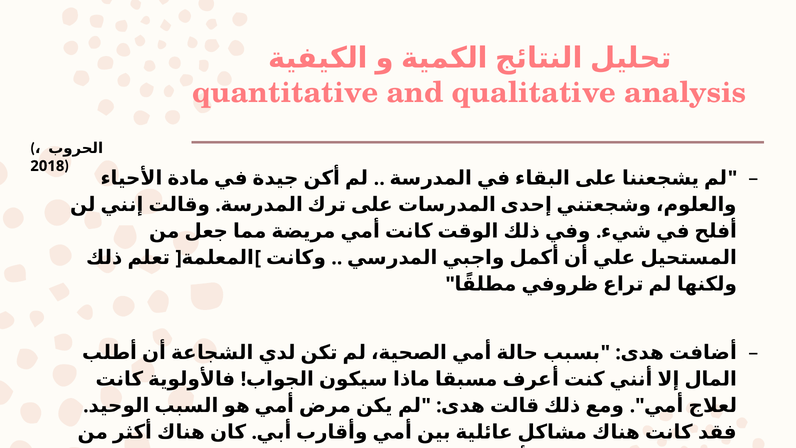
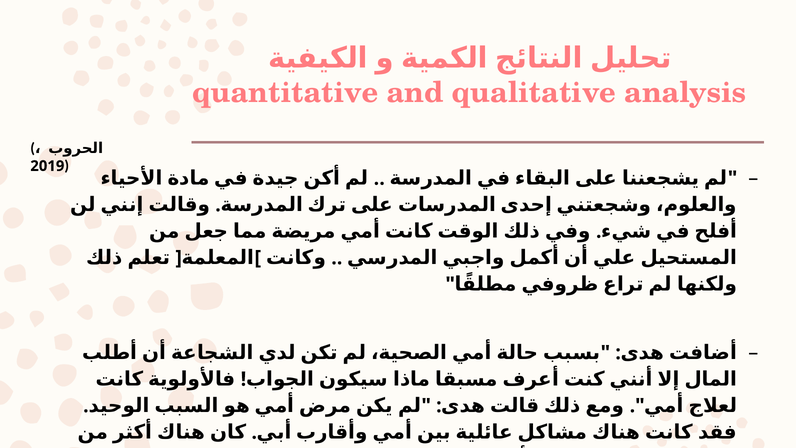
2018: 2018 -> 2019
